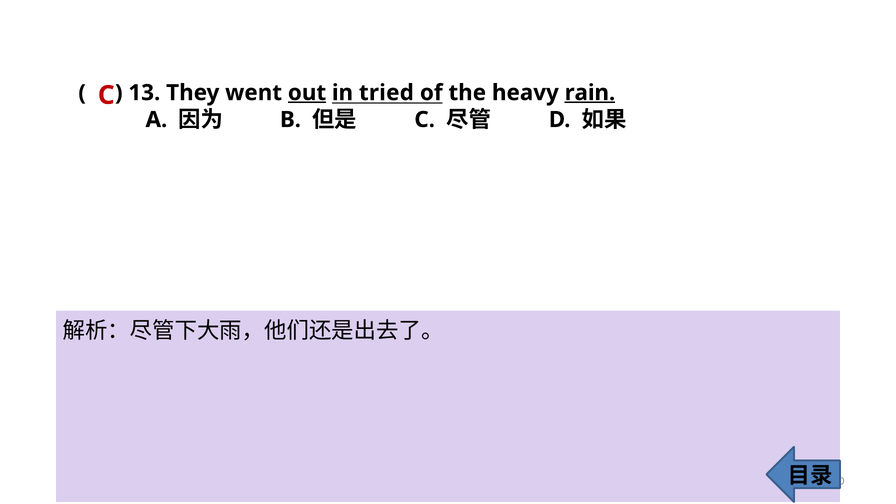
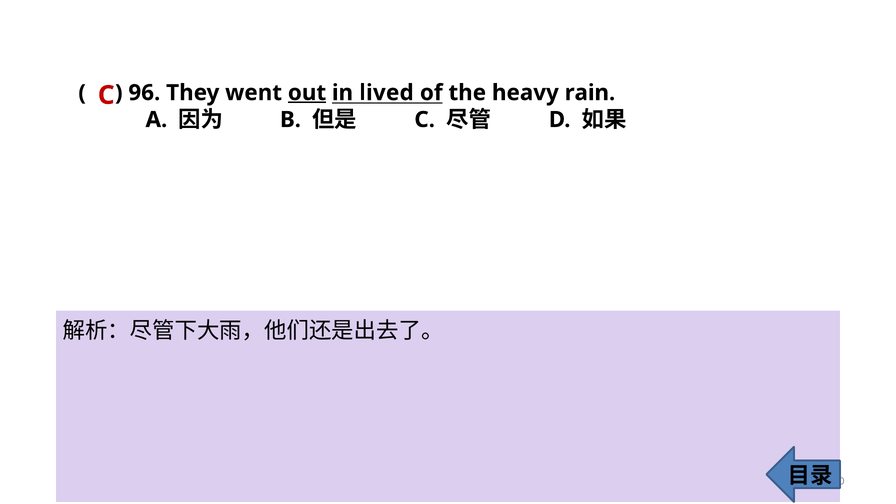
13: 13 -> 96
tried: tried -> lived
rain underline: present -> none
